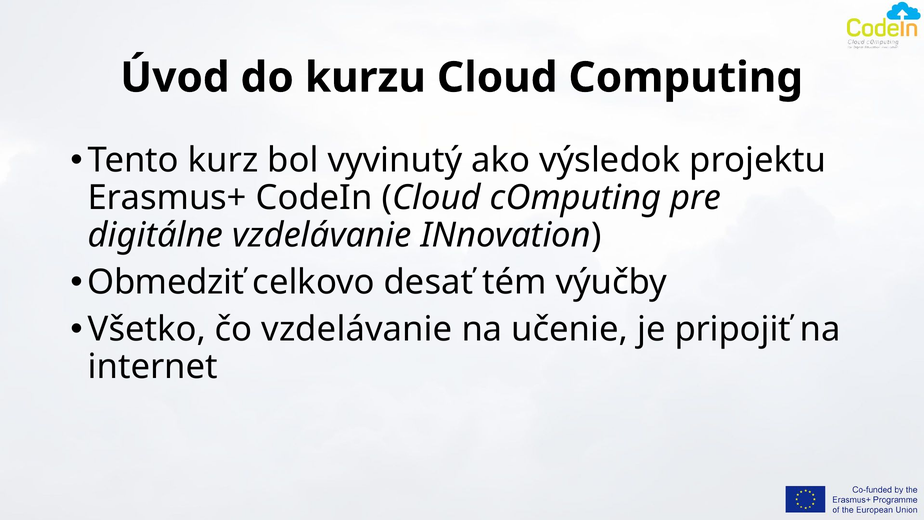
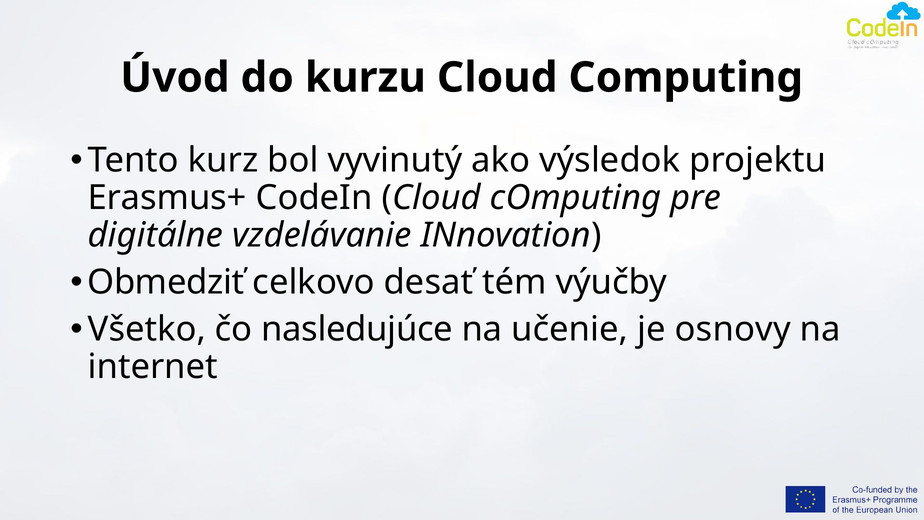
čo vzdelávanie: vzdelávanie -> nasledujúce
pripojiť: pripojiť -> osnovy
